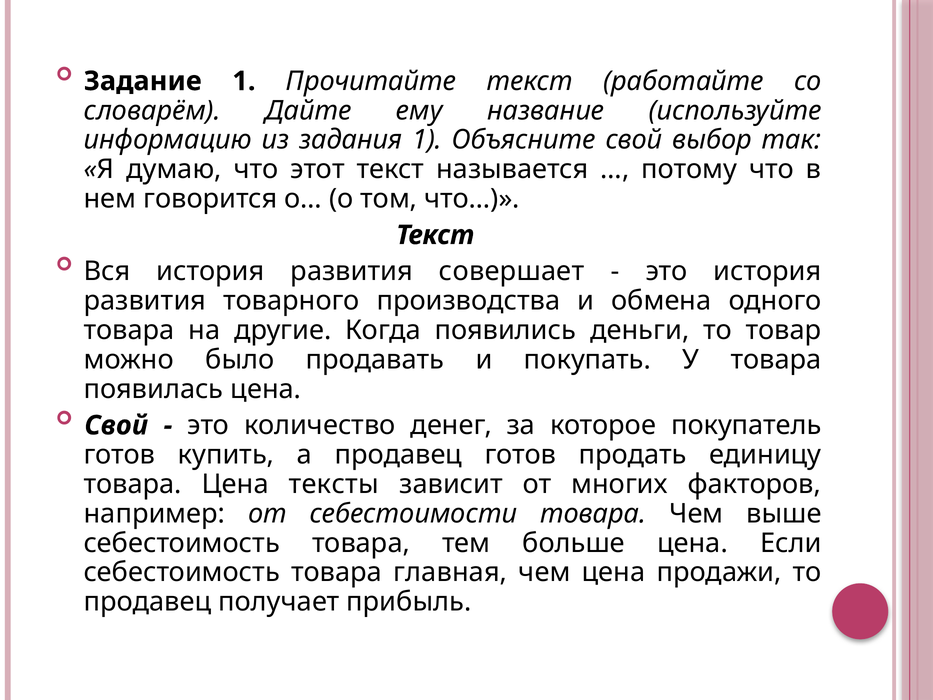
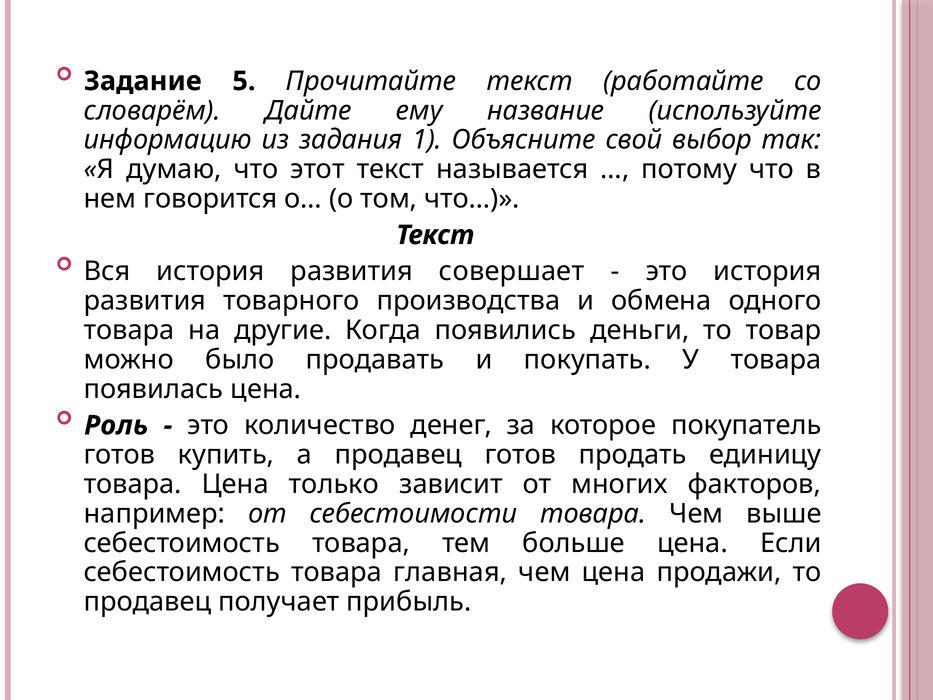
Задание 1: 1 -> 5
Свой at (116, 425): Свой -> Роль
тексты: тексты -> только
